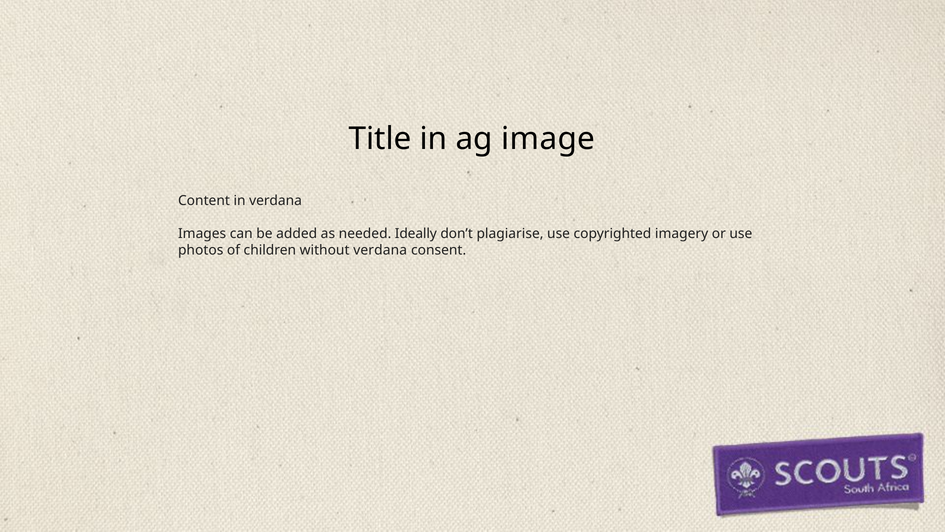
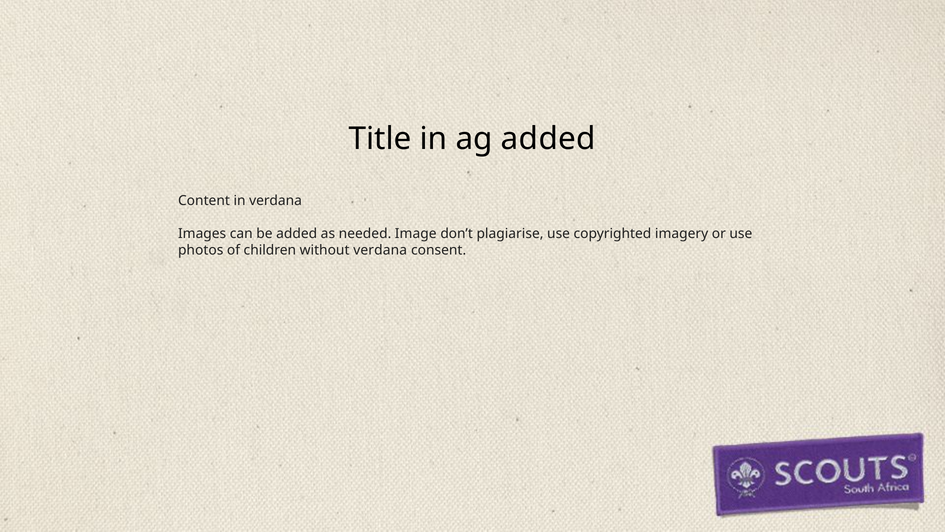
ag image: image -> added
Ideally: Ideally -> Image
